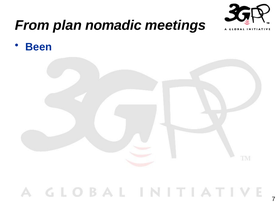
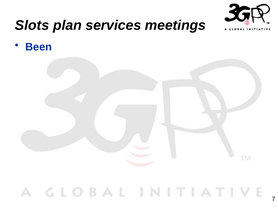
From: From -> Slots
nomadic: nomadic -> services
